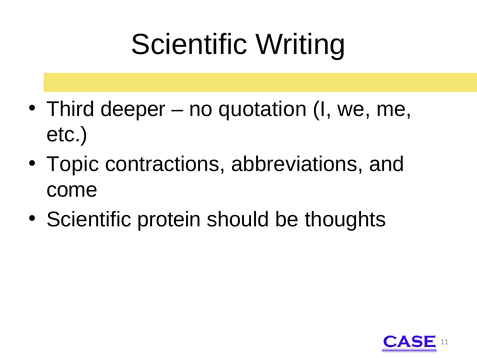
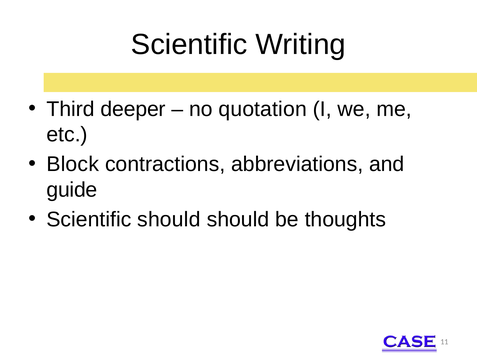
Topic: Topic -> Block
come: come -> guide
Scientific protein: protein -> should
